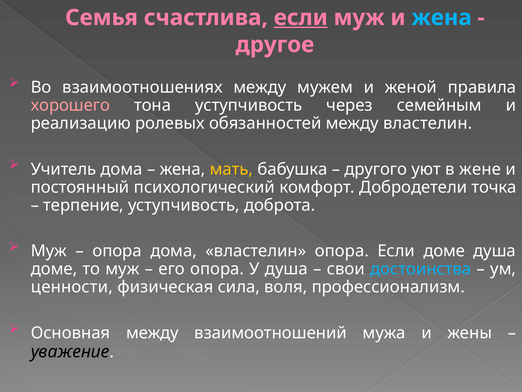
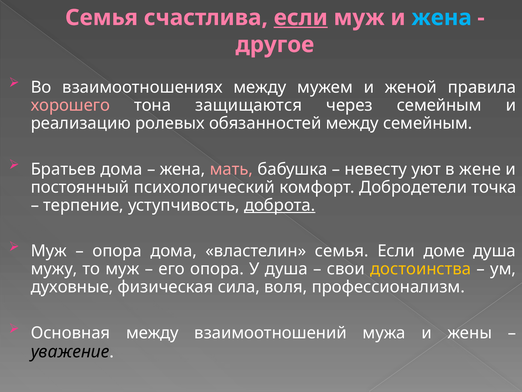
тона уступчивость: уступчивость -> защищаются
между властелин: властелин -> семейным
Учитель: Учитель -> Братьев
мать colour: yellow -> pink
другого: другого -> невесту
доброта underline: none -> present
властелин опора: опора -> семья
доме at (54, 269): доме -> мужу
достоинства colour: light blue -> yellow
ценности: ценности -> духовные
